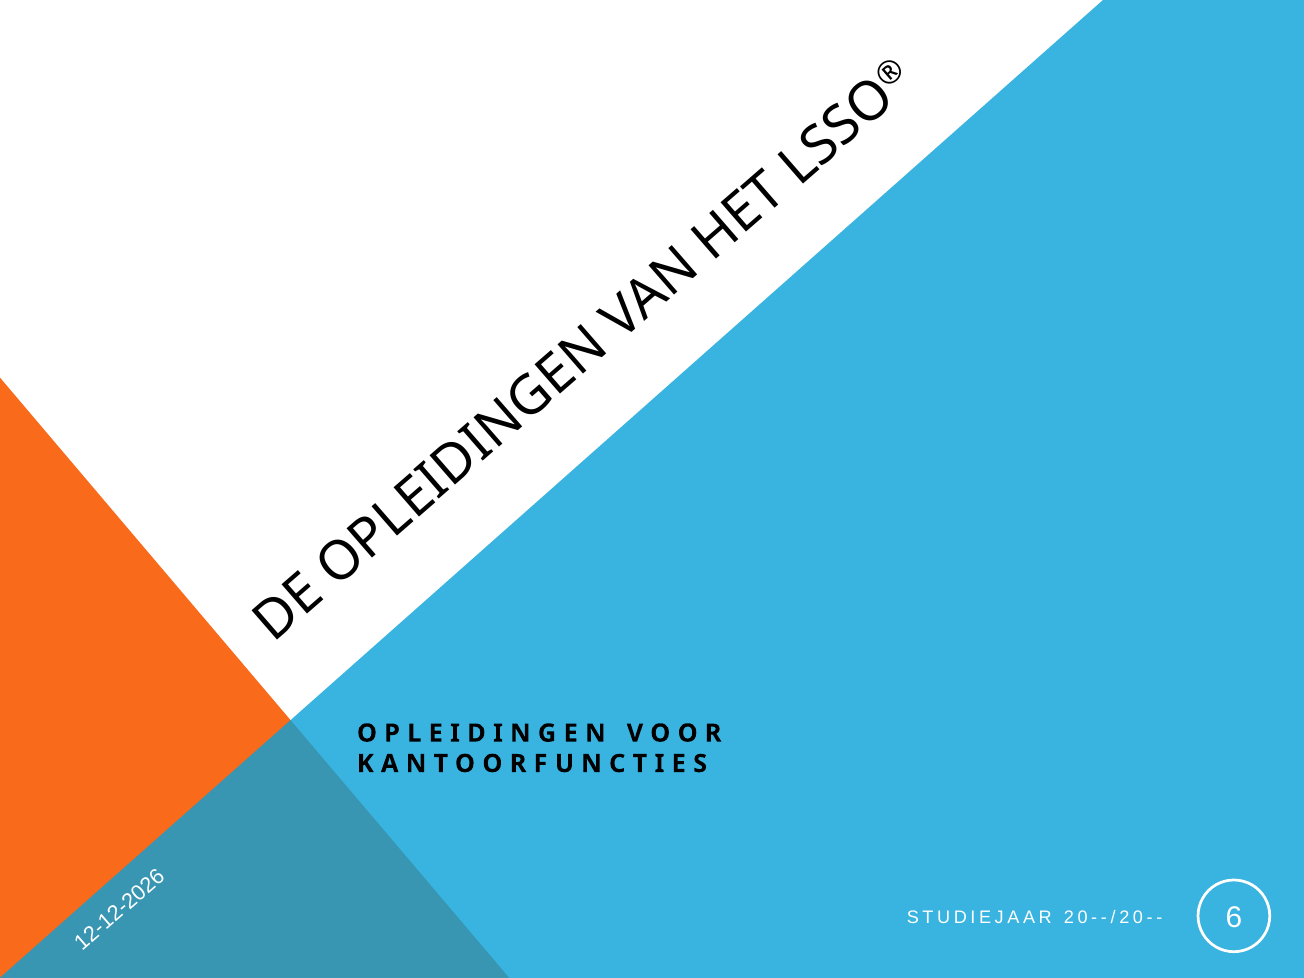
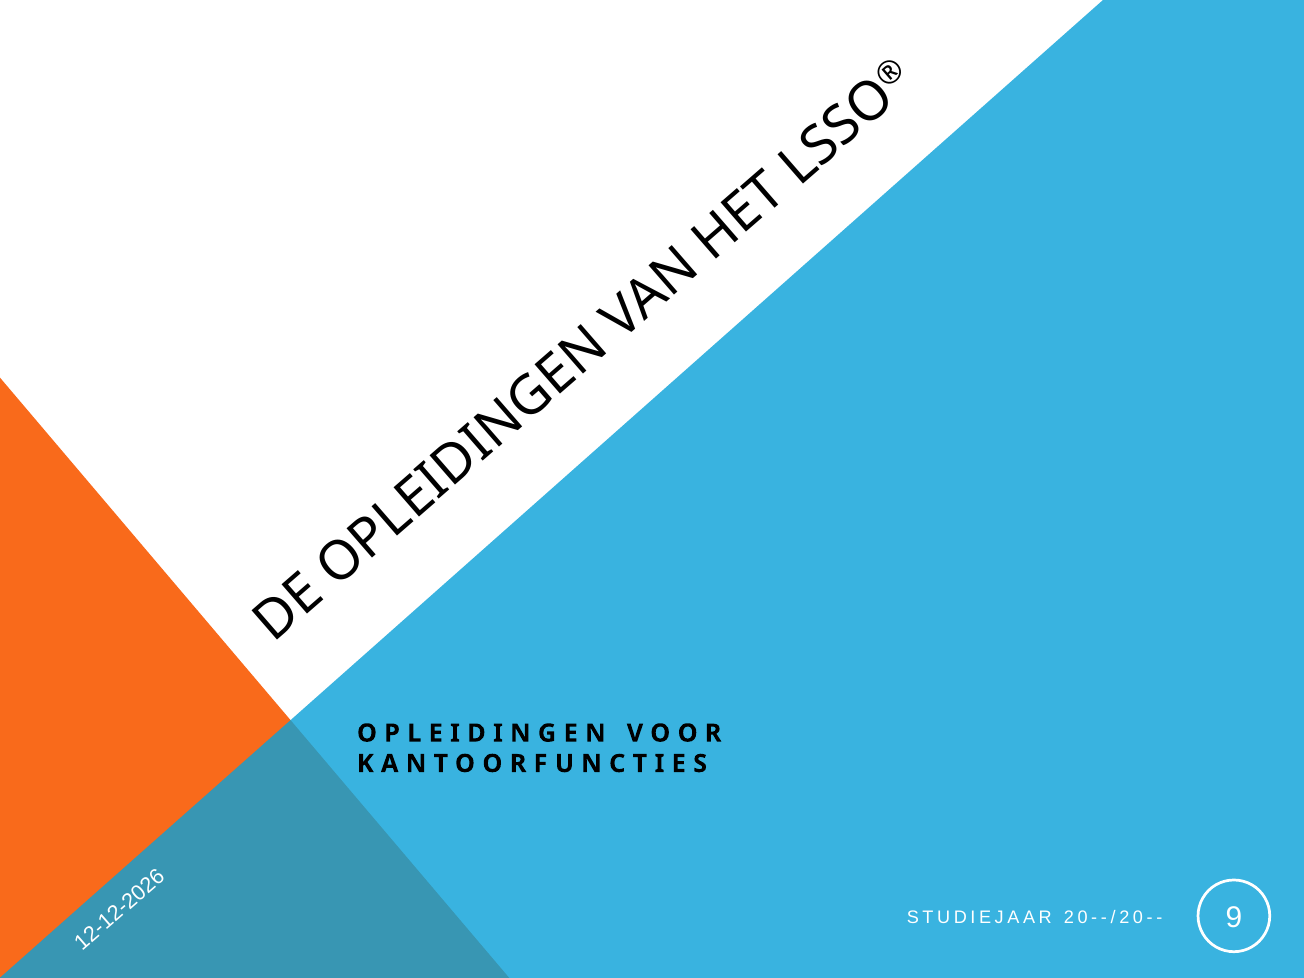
20--/20-- 6: 6 -> 9
